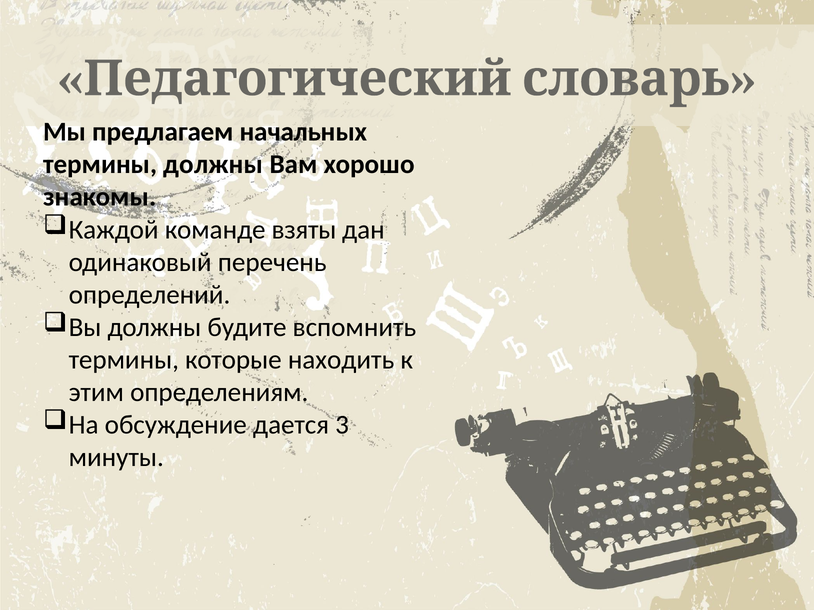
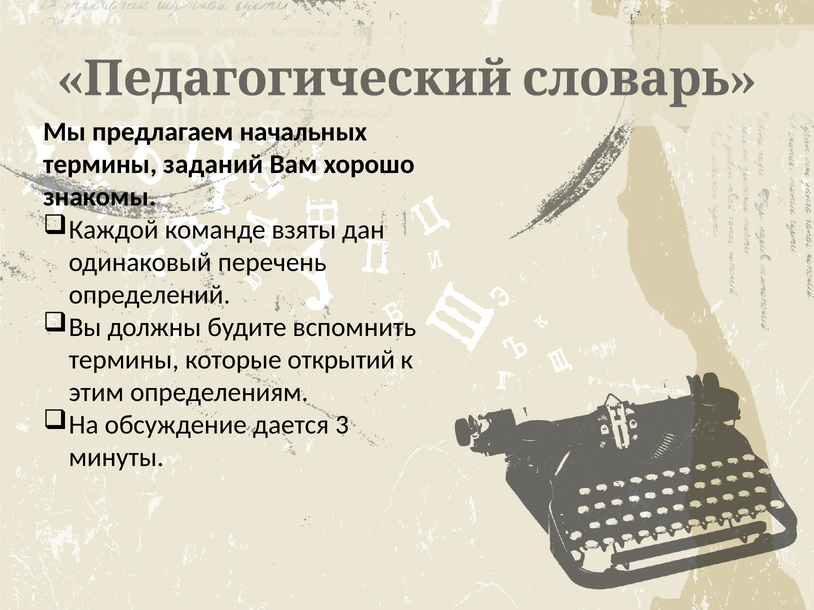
термины должны: должны -> заданий
находить: находить -> открытий
